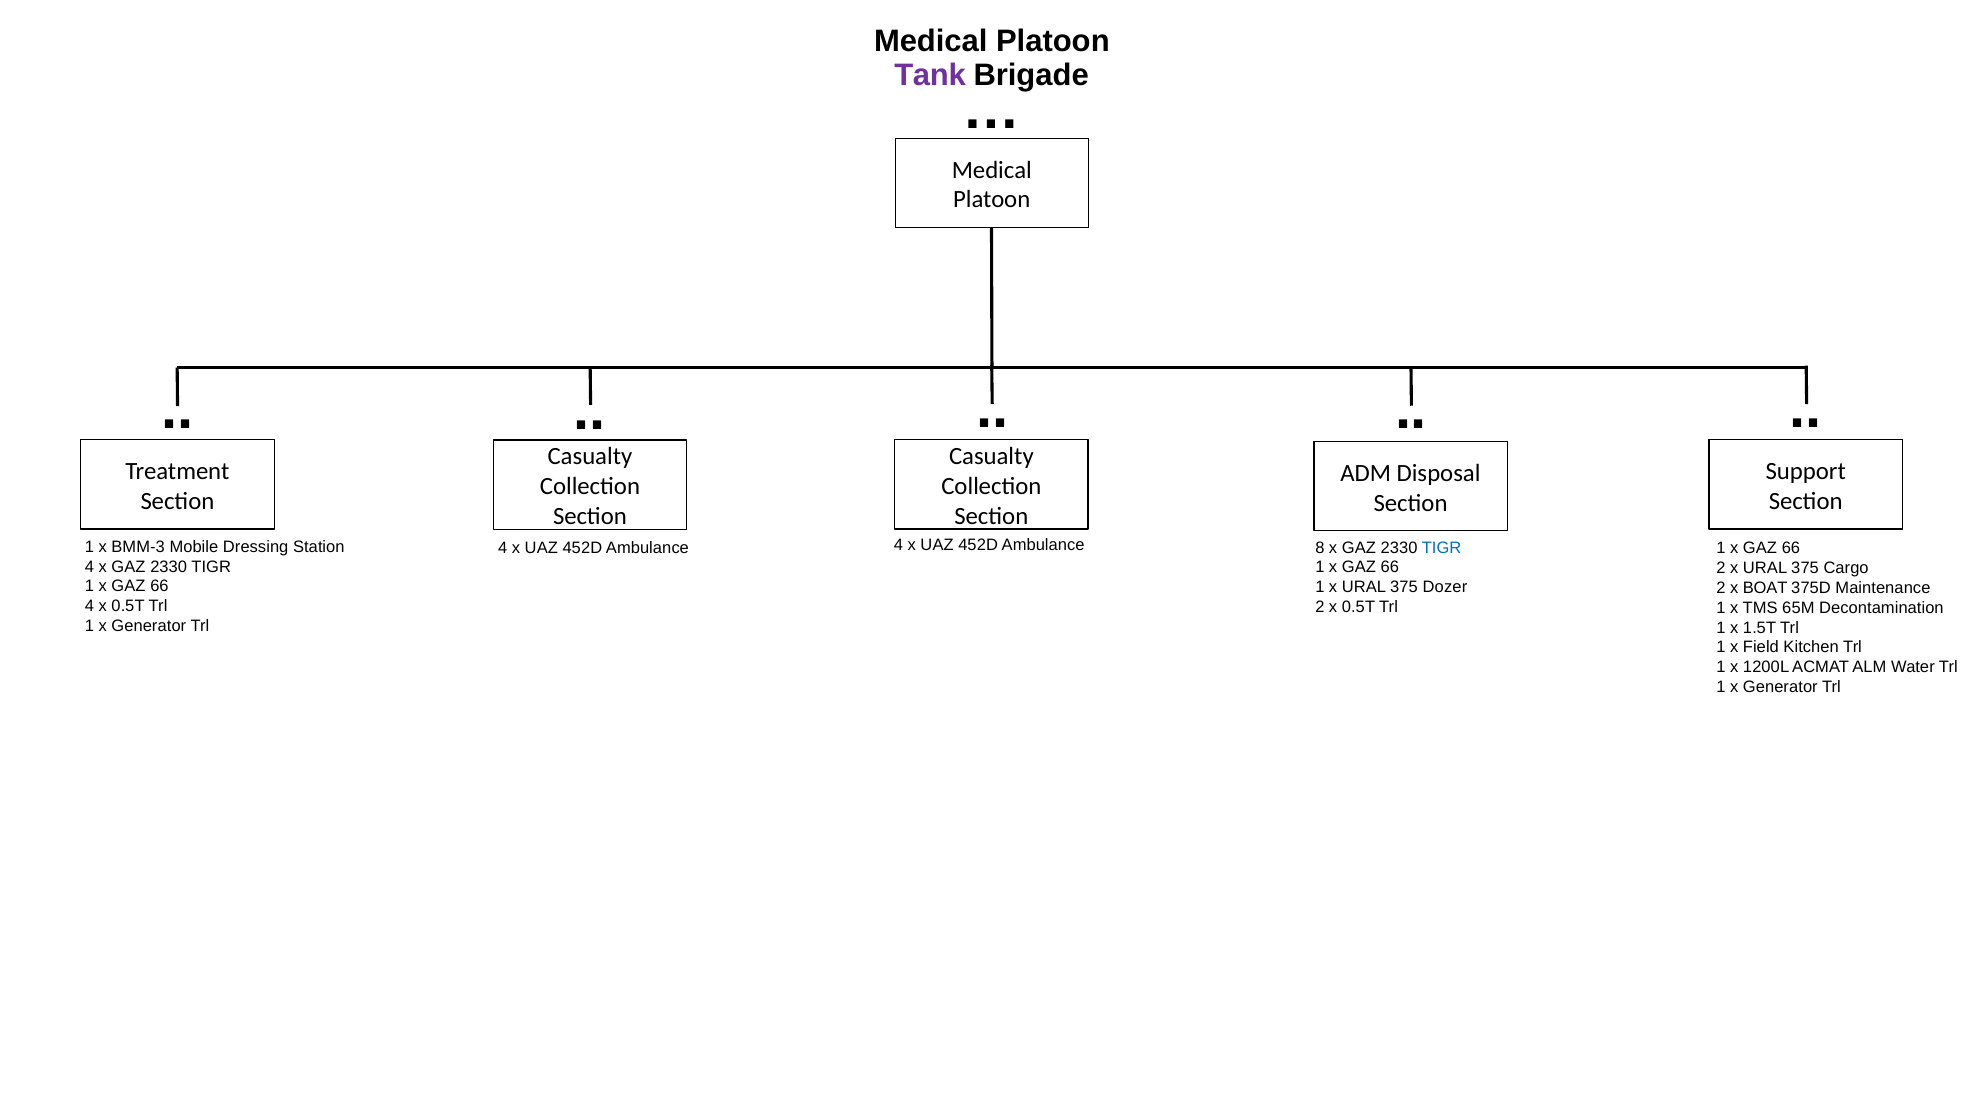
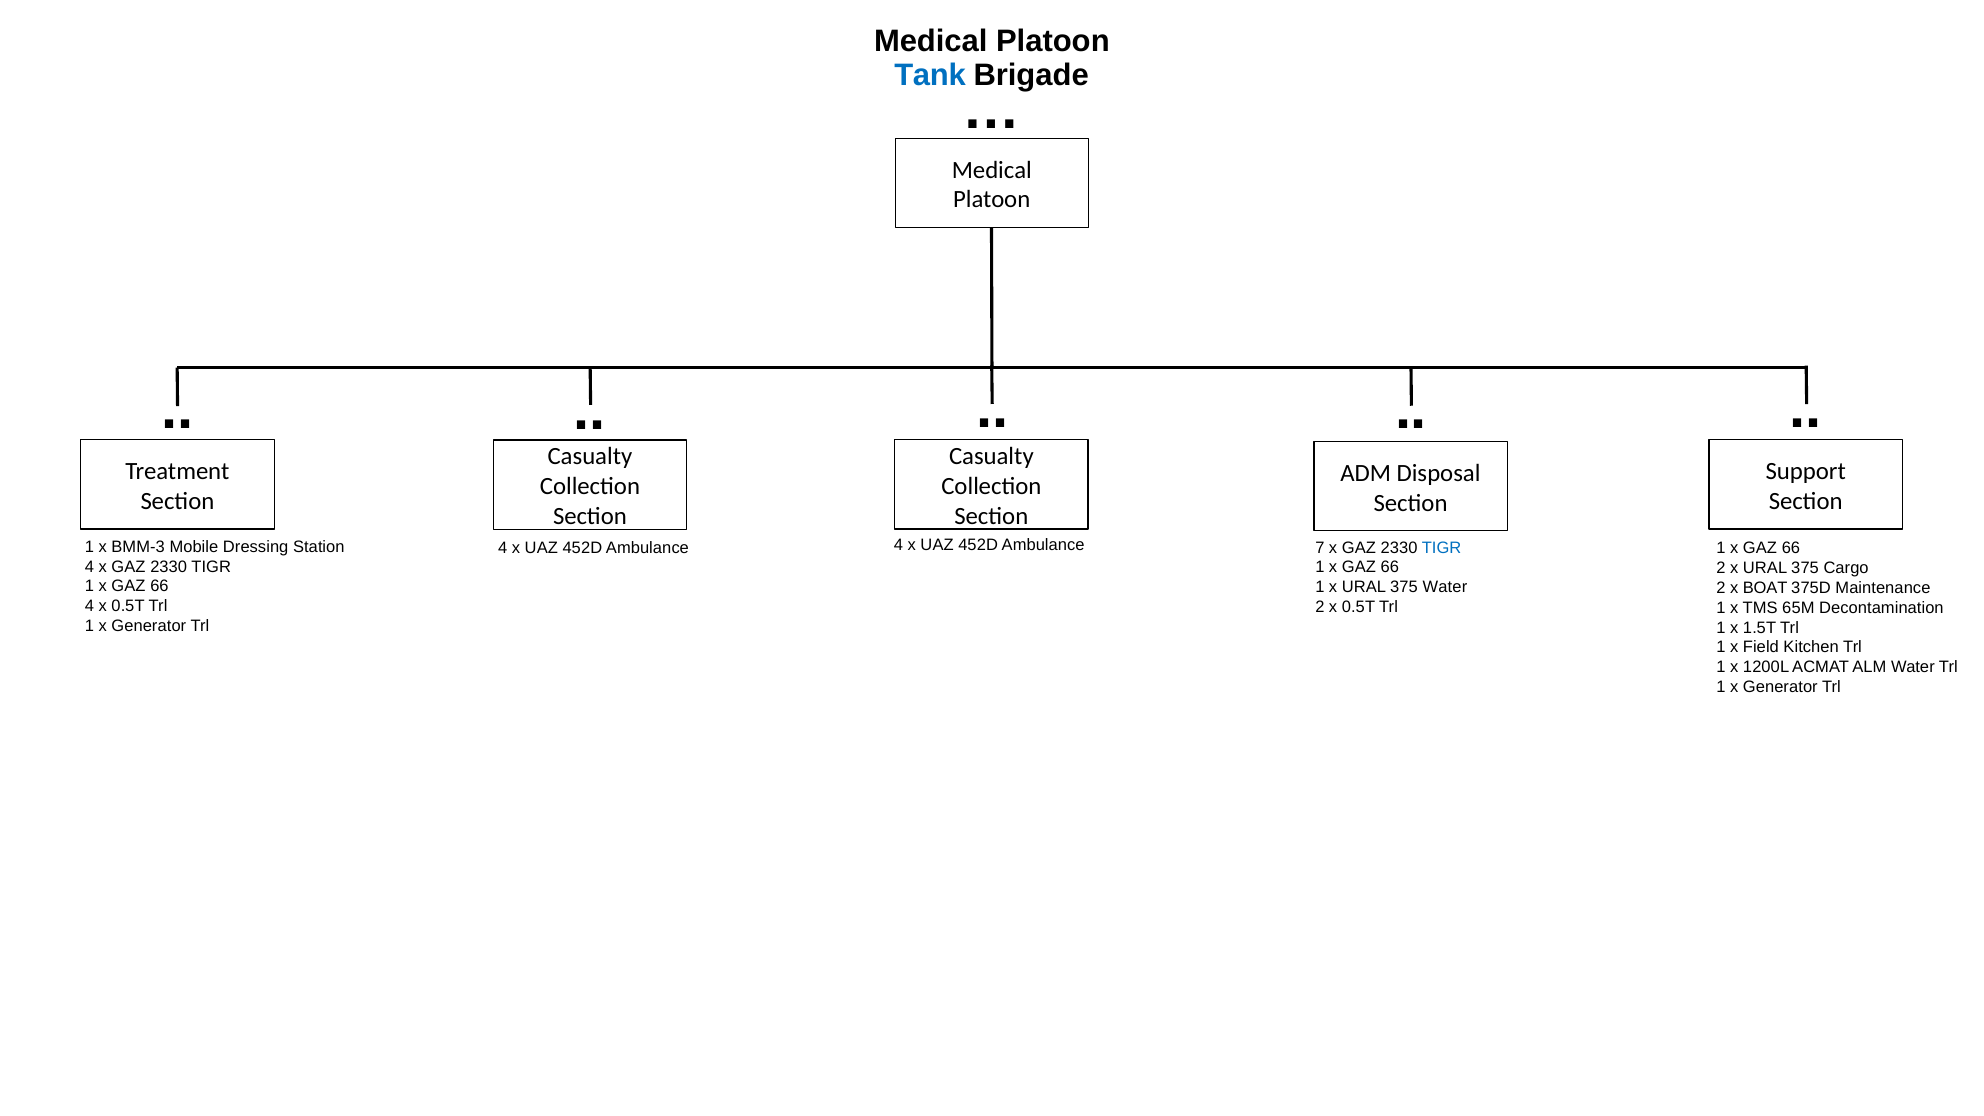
Tank colour: purple -> blue
8: 8 -> 7
375 Dozer: Dozer -> Water
